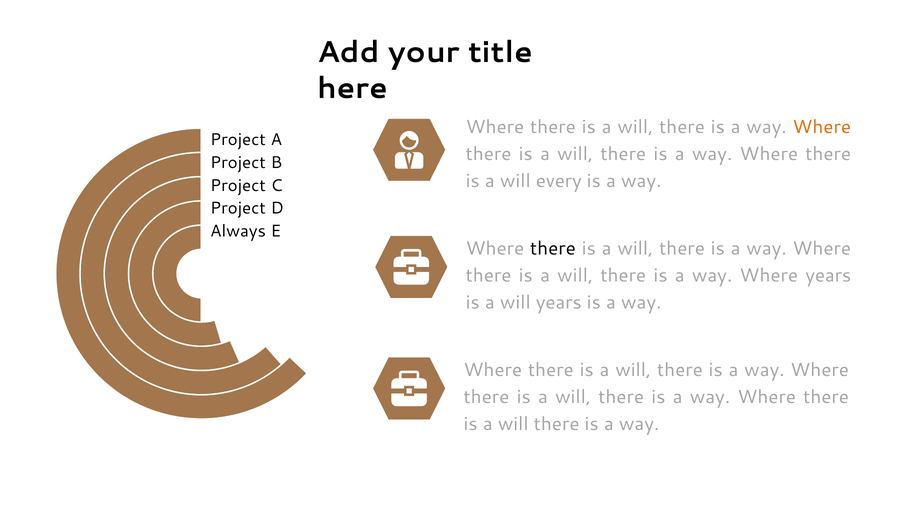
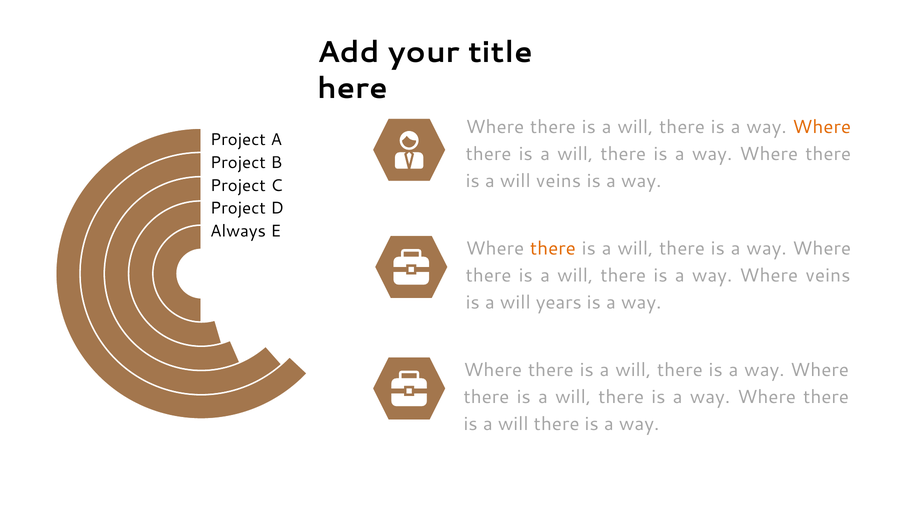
will every: every -> veins
there at (553, 249) colour: black -> orange
Where years: years -> veins
